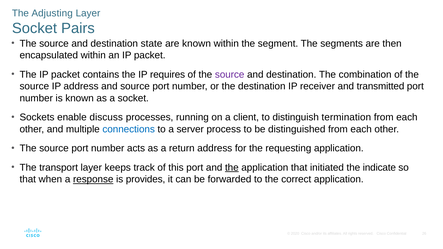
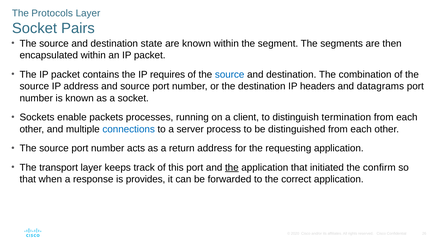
Adjusting: Adjusting -> Protocols
source at (230, 75) colour: purple -> blue
receiver: receiver -> headers
transmitted: transmitted -> datagrams
discuss: discuss -> packets
indicate: indicate -> confirm
response underline: present -> none
